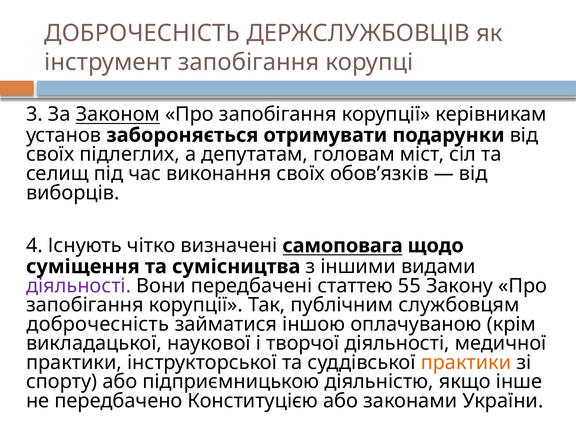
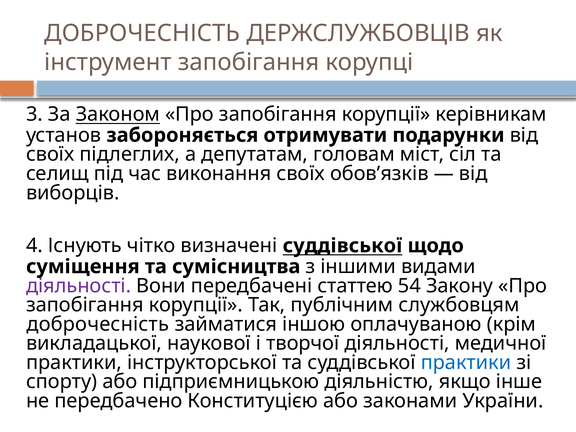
визначені самоповага: самоповага -> суддівської
55: 55 -> 54
практики at (466, 363) colour: orange -> blue
